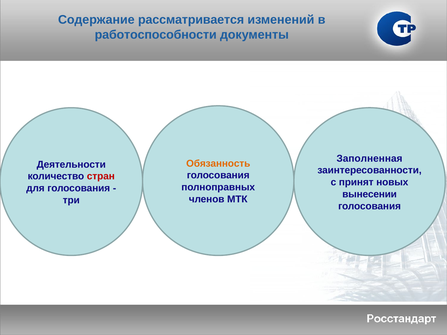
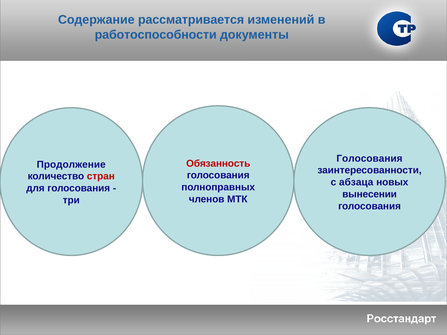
Заполненная at (369, 159): Заполненная -> Голосования
Обязанность colour: orange -> red
Деятельности: Деятельности -> Продолжение
принят: принят -> абзаца
